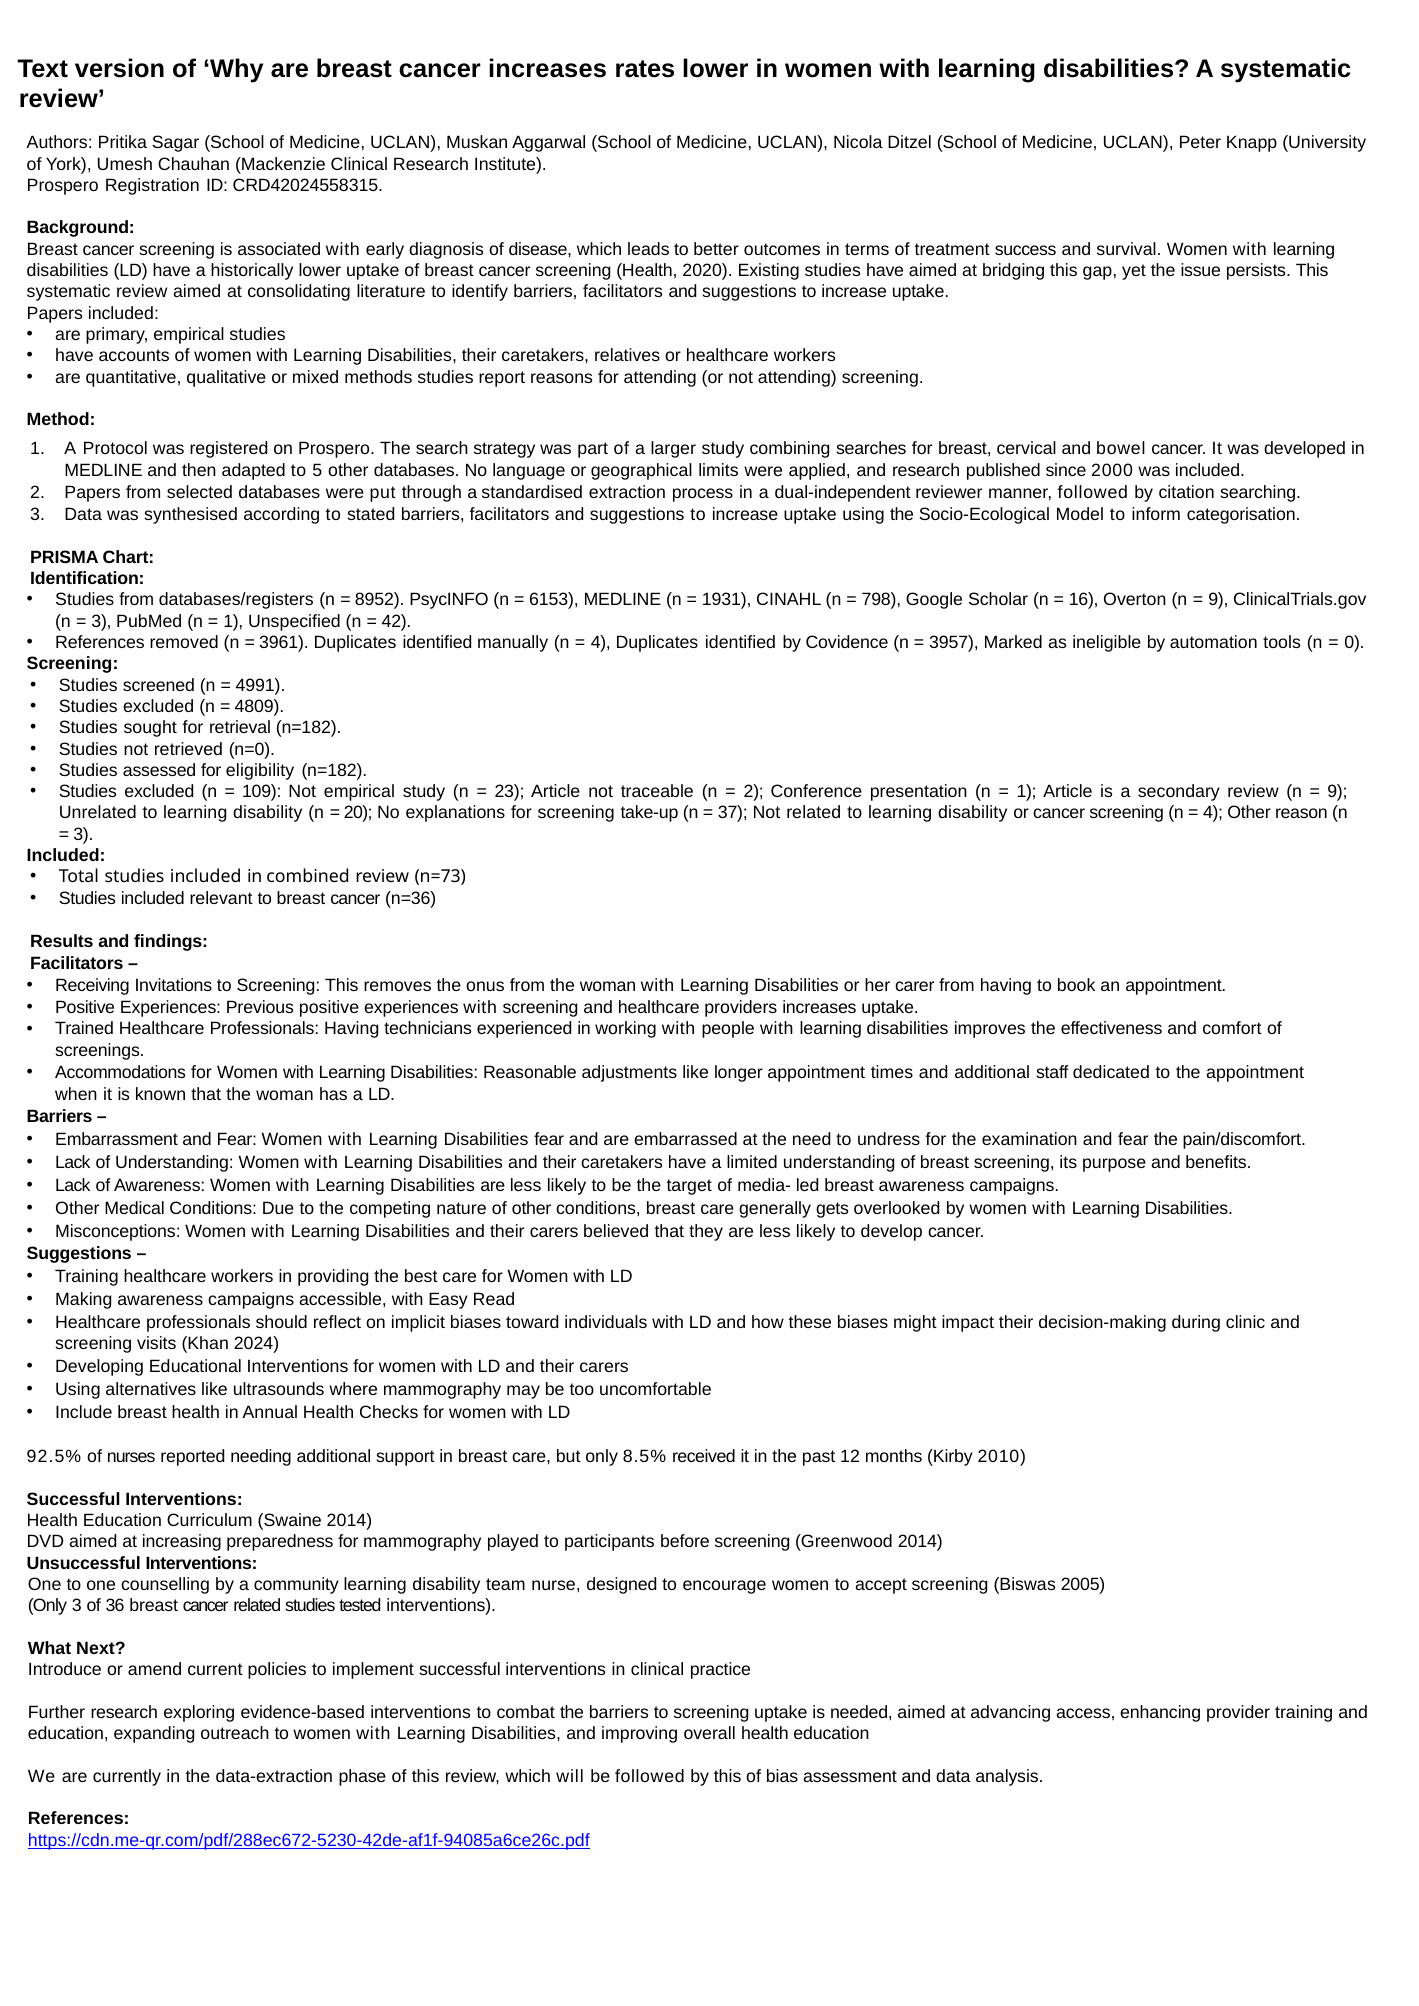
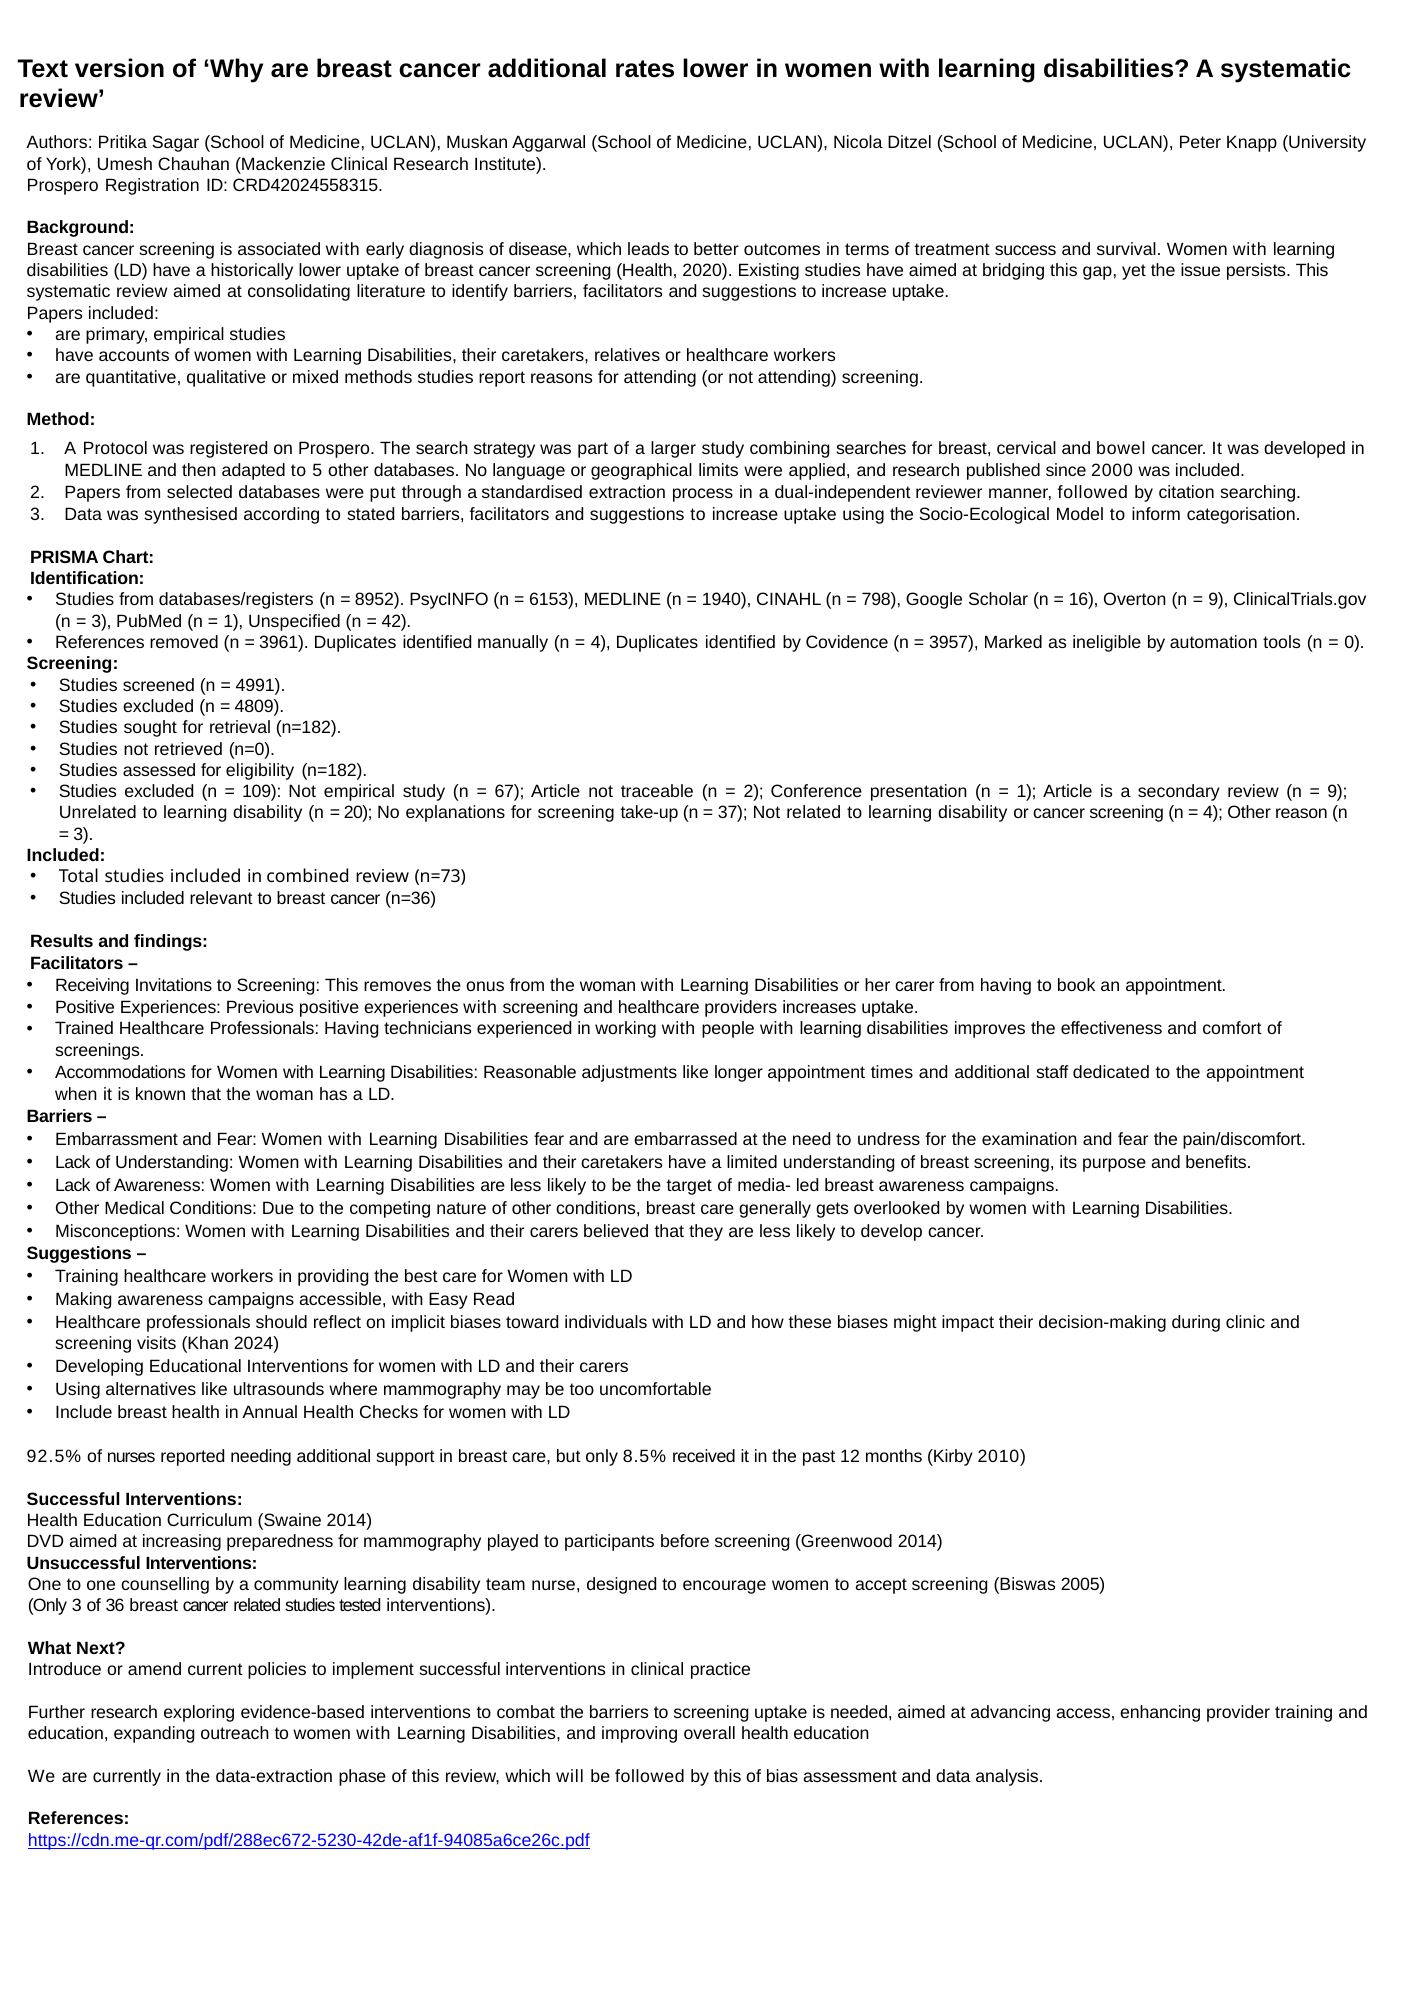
cancer increases: increases -> additional
1931: 1931 -> 1940
23: 23 -> 67
